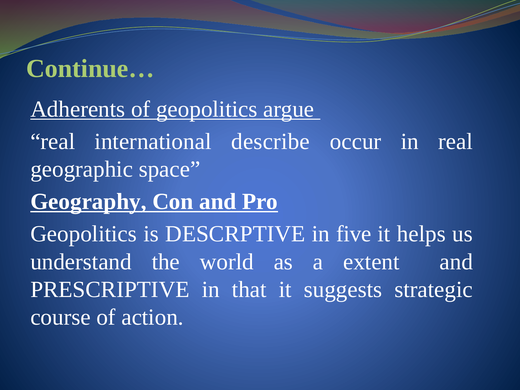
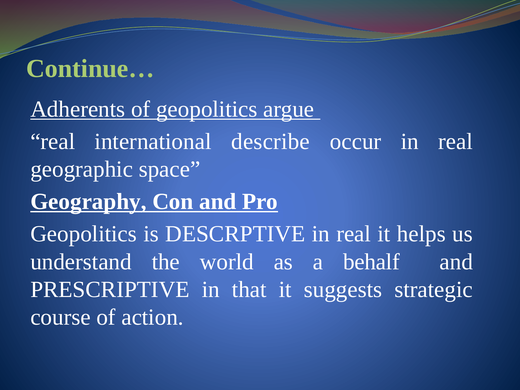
DESCRPTIVE in five: five -> real
extent: extent -> behalf
